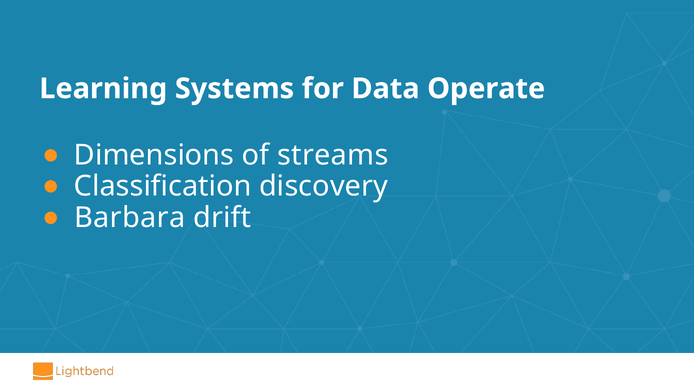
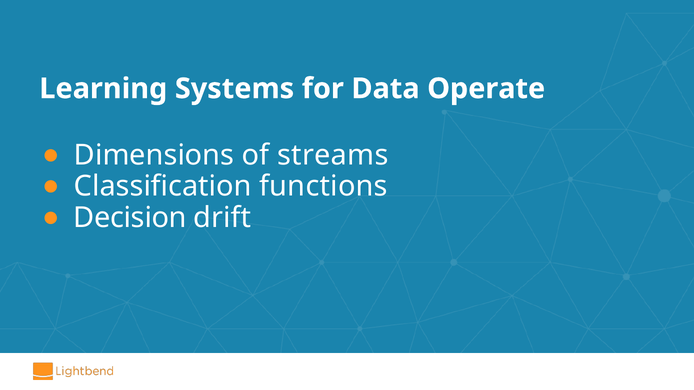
discovery: discovery -> functions
Barbara: Barbara -> Decision
